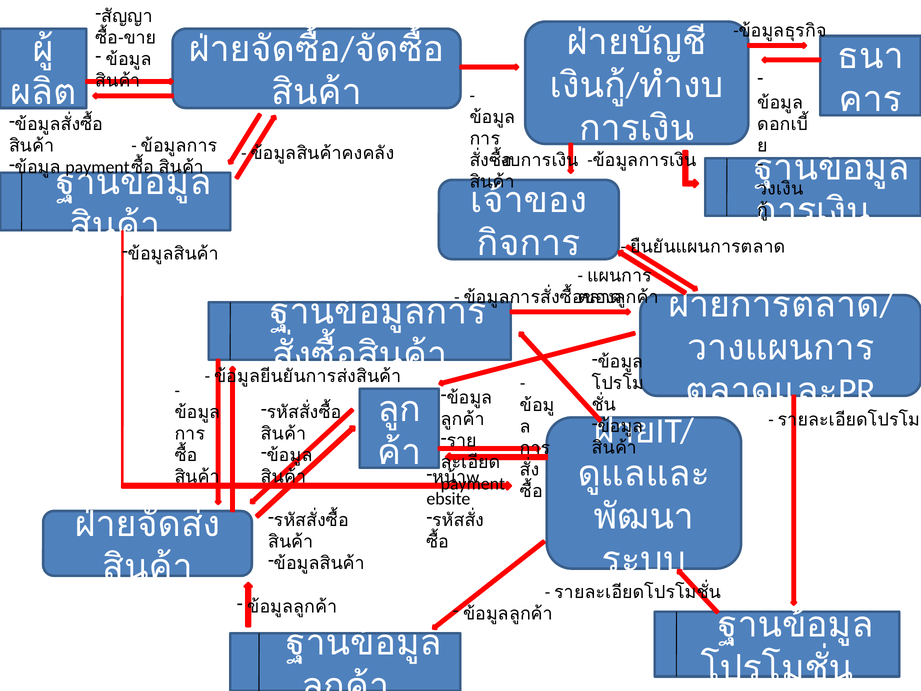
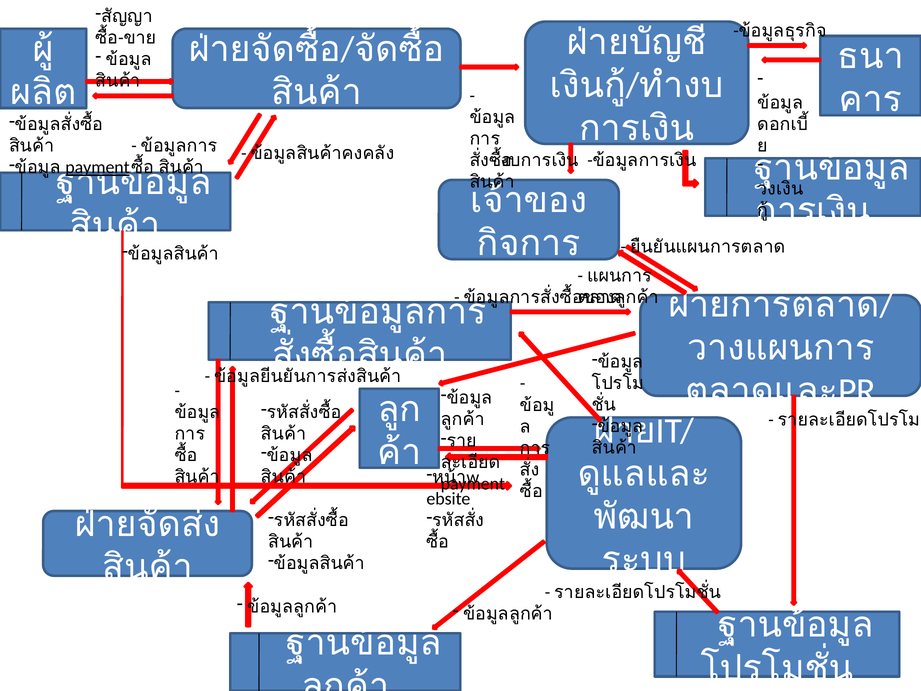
payment at (98, 167) underline: none -> present
